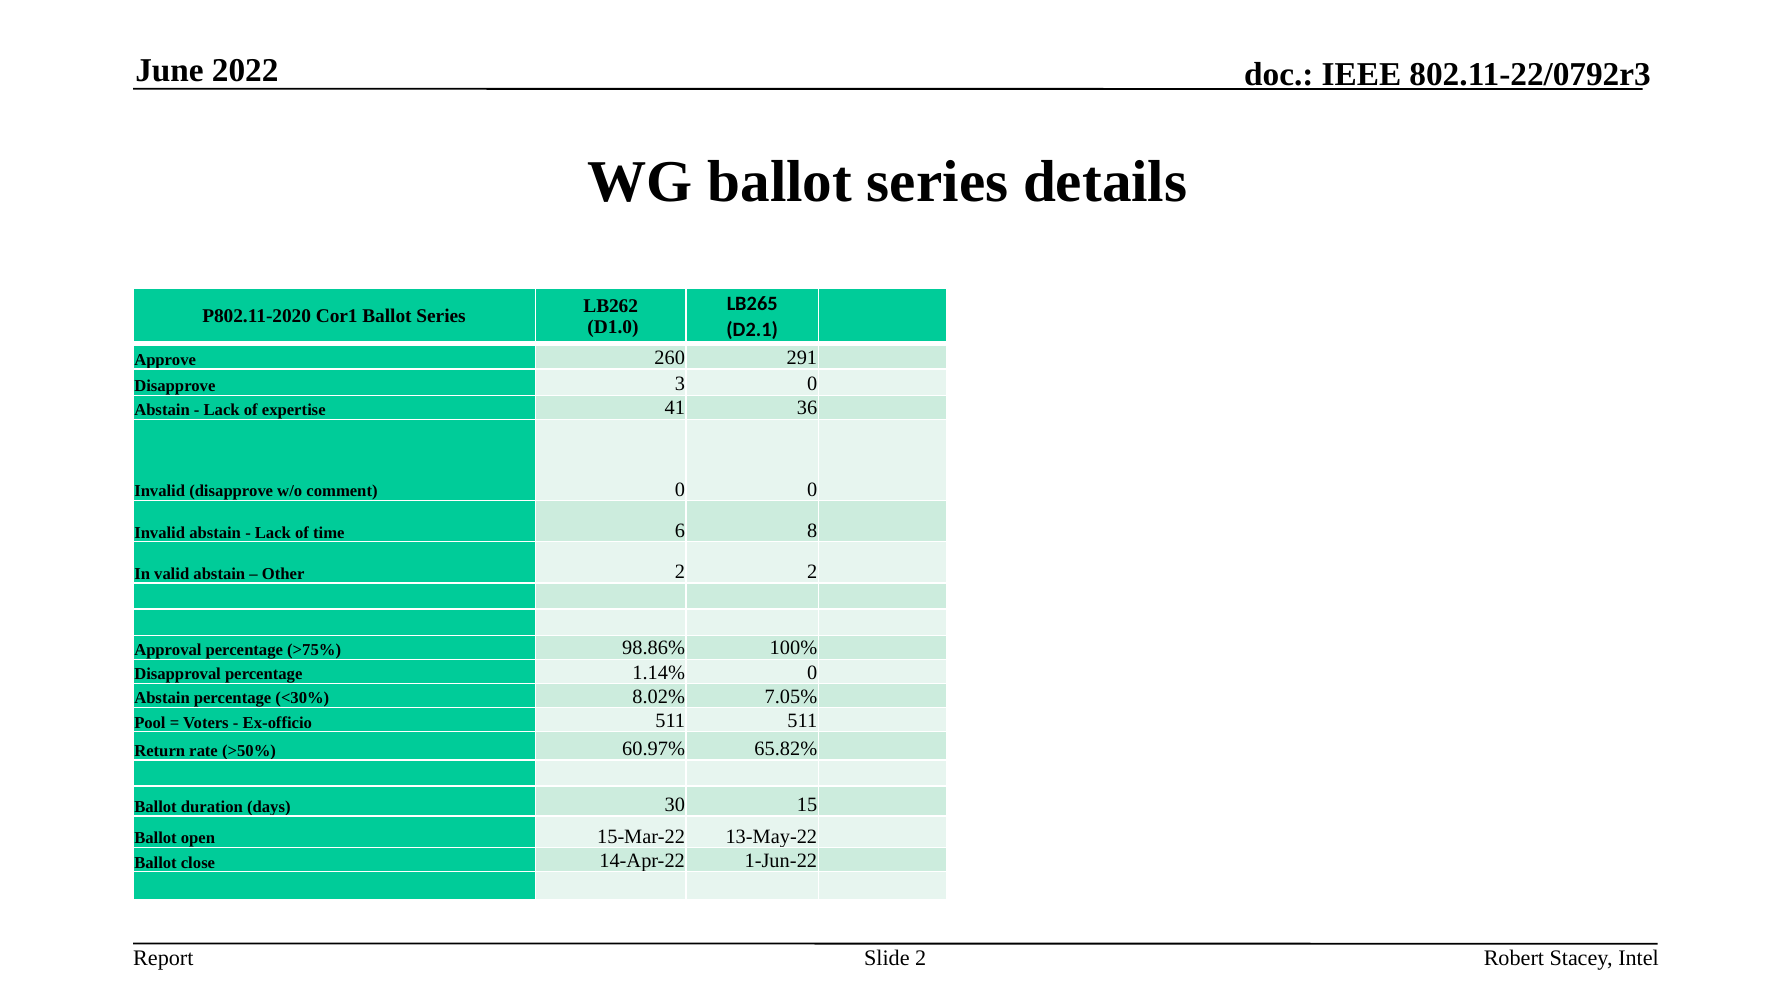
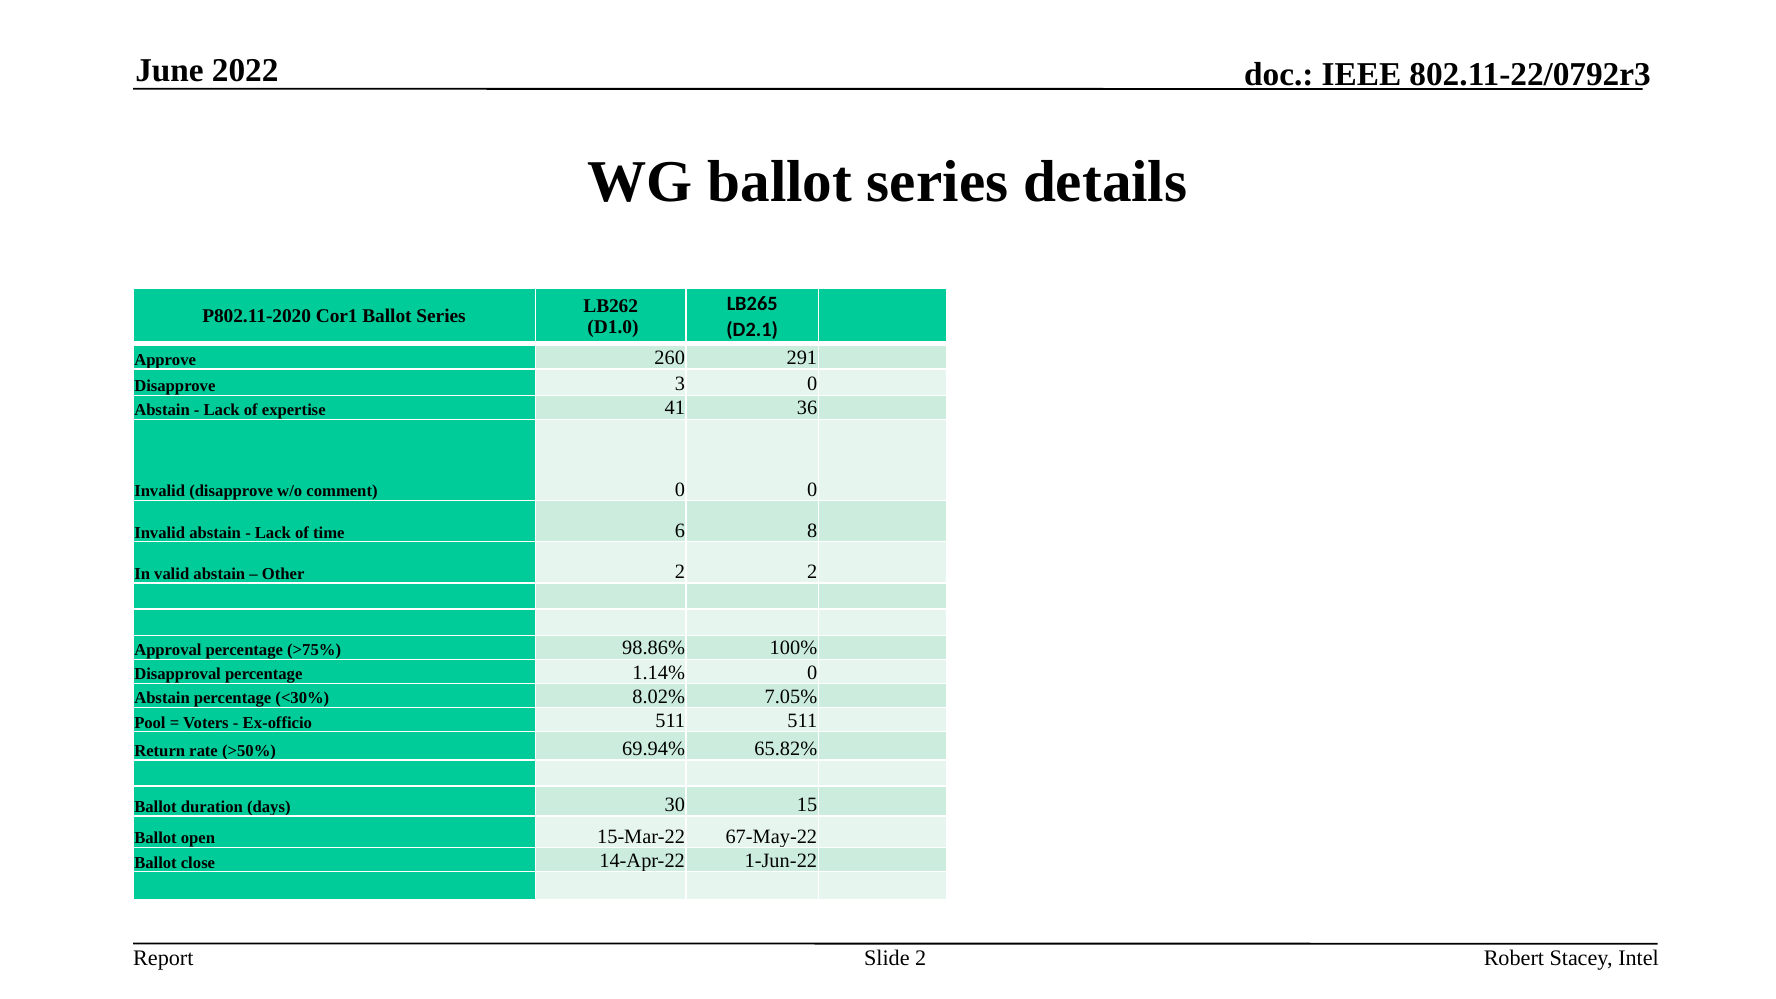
60.97%: 60.97% -> 69.94%
13-May-22: 13-May-22 -> 67-May-22
